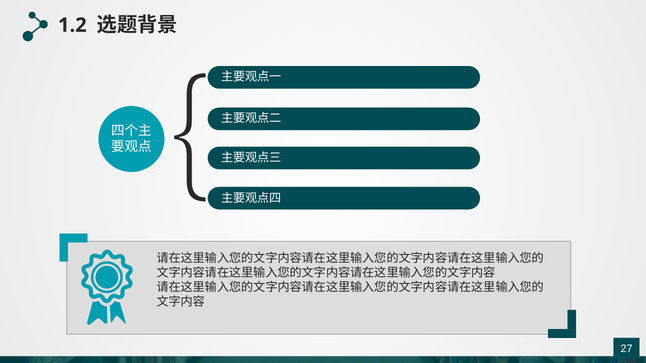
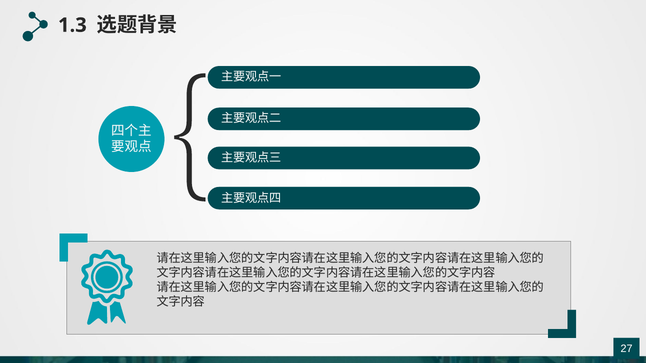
1.2: 1.2 -> 1.3
